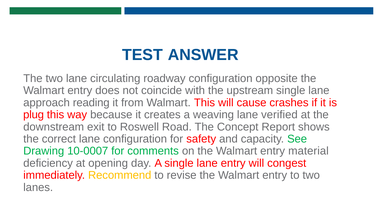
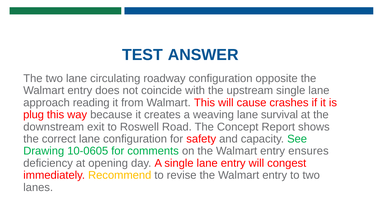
verified: verified -> survival
10-0007: 10-0007 -> 10-0605
material: material -> ensures
